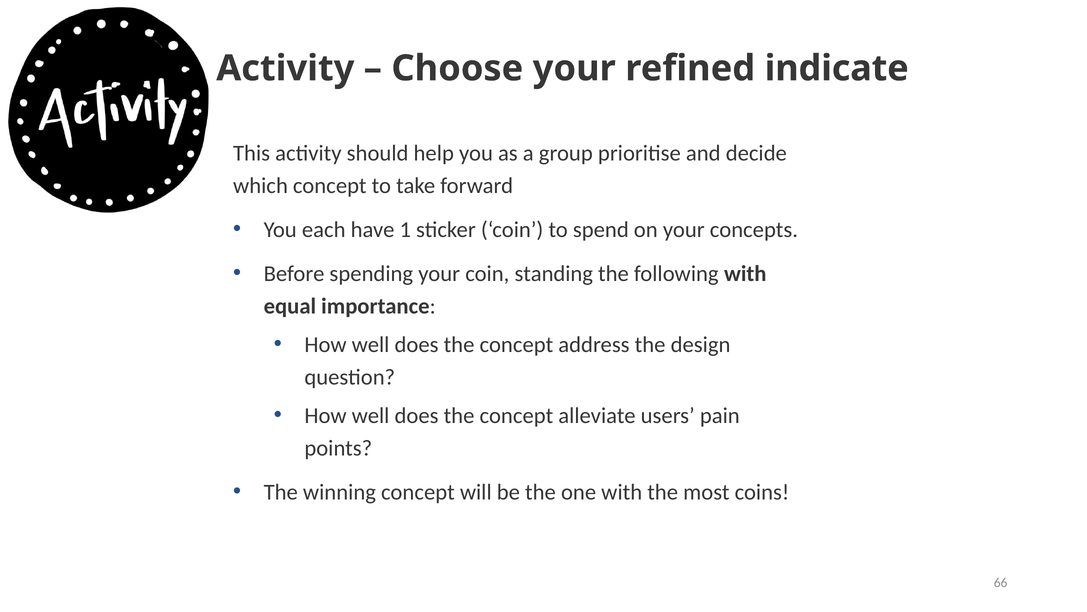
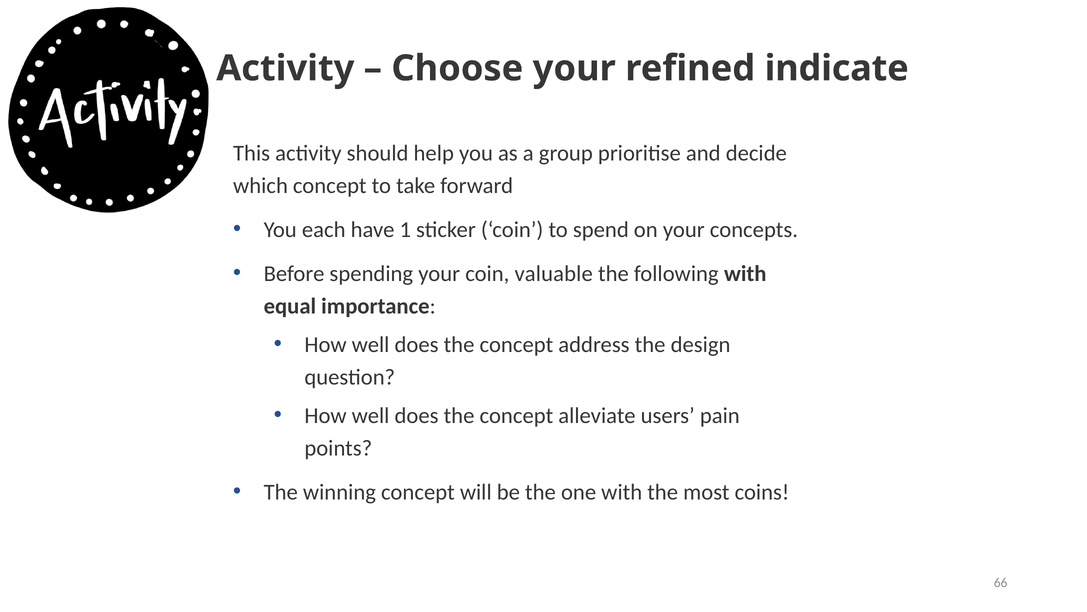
standing: standing -> valuable
